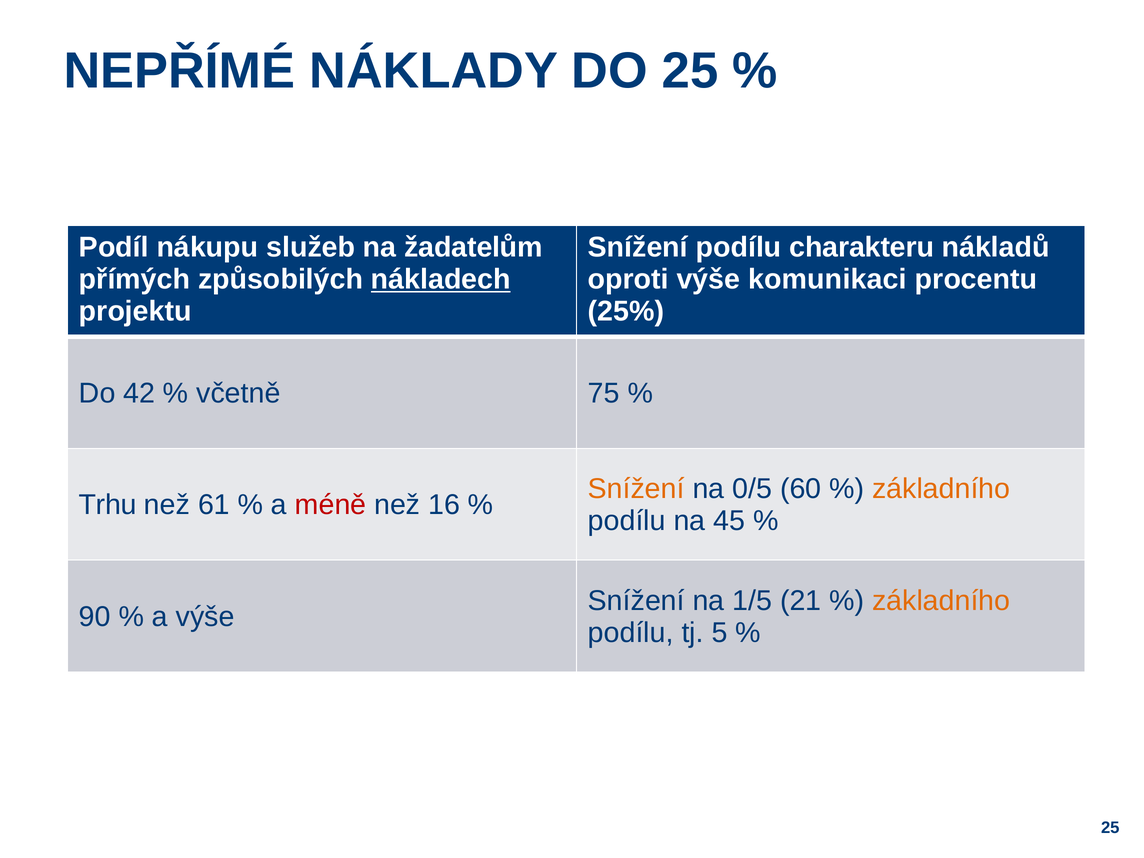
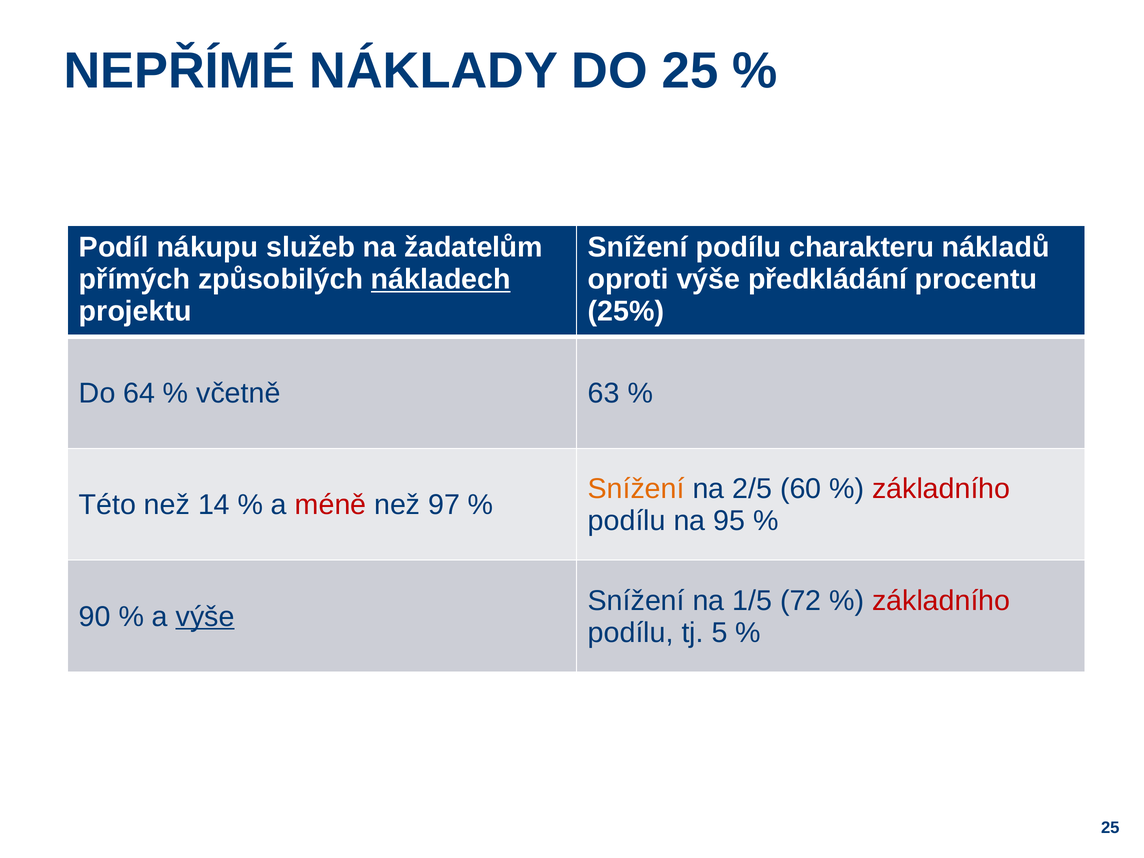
komunikaci: komunikaci -> předkládání
42: 42 -> 64
75: 75 -> 63
0/5: 0/5 -> 2/5
základního at (941, 489) colour: orange -> red
Trhu: Trhu -> Této
61: 61 -> 14
16: 16 -> 97
45: 45 -> 95
21: 21 -> 72
základního at (941, 601) colour: orange -> red
výše at (205, 617) underline: none -> present
